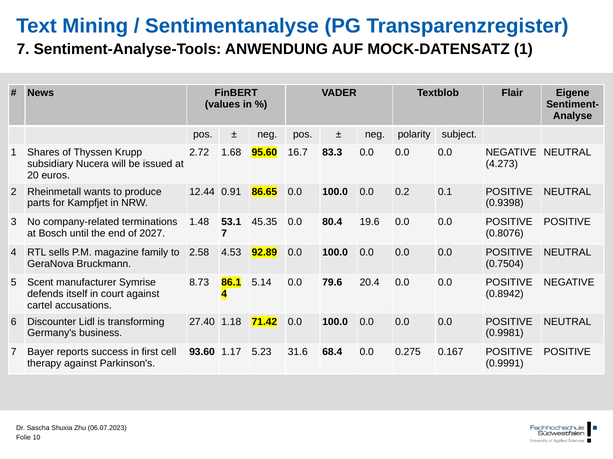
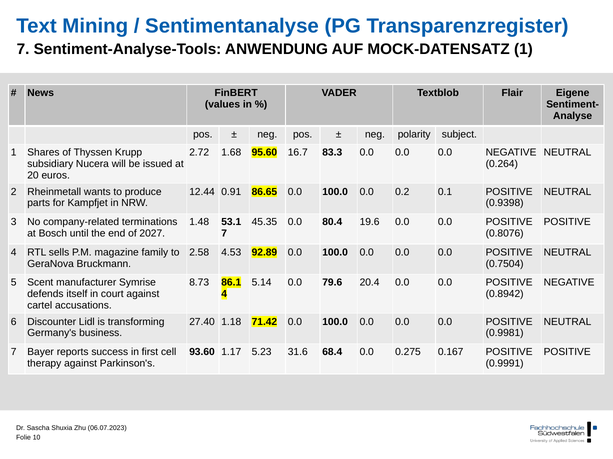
4.273: 4.273 -> 0.264
